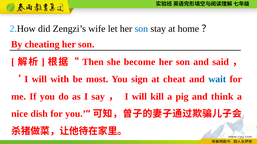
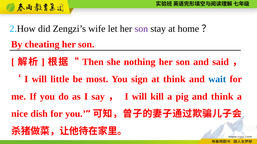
son at (141, 29) colour: blue -> purple
become: become -> nothing
with: with -> little
at cheat: cheat -> think
